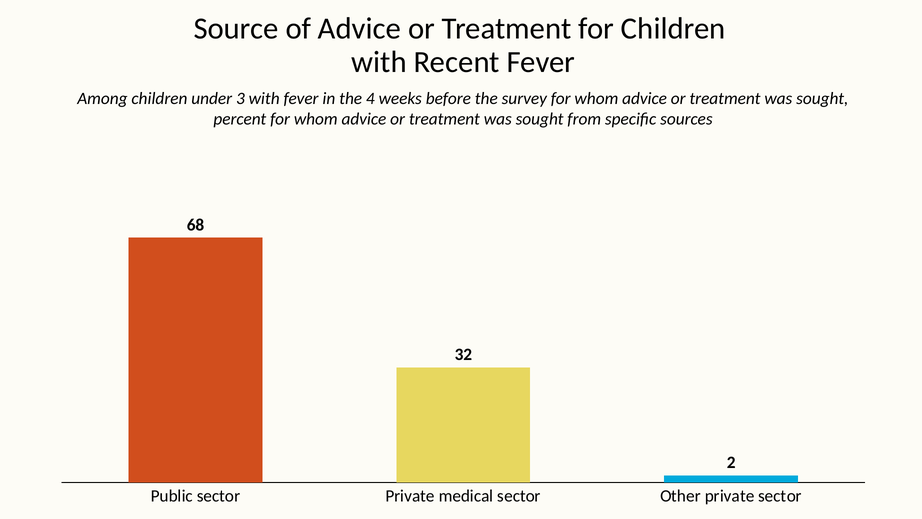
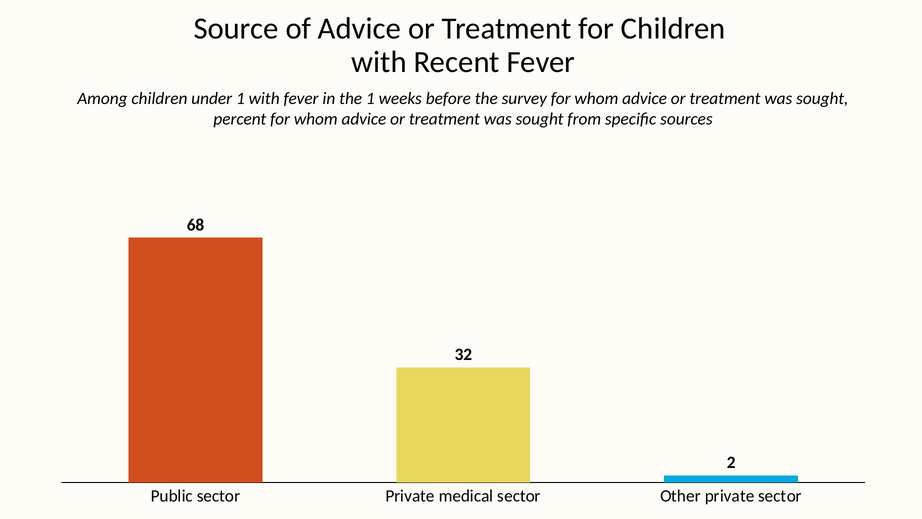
under 3: 3 -> 1
the 4: 4 -> 1
